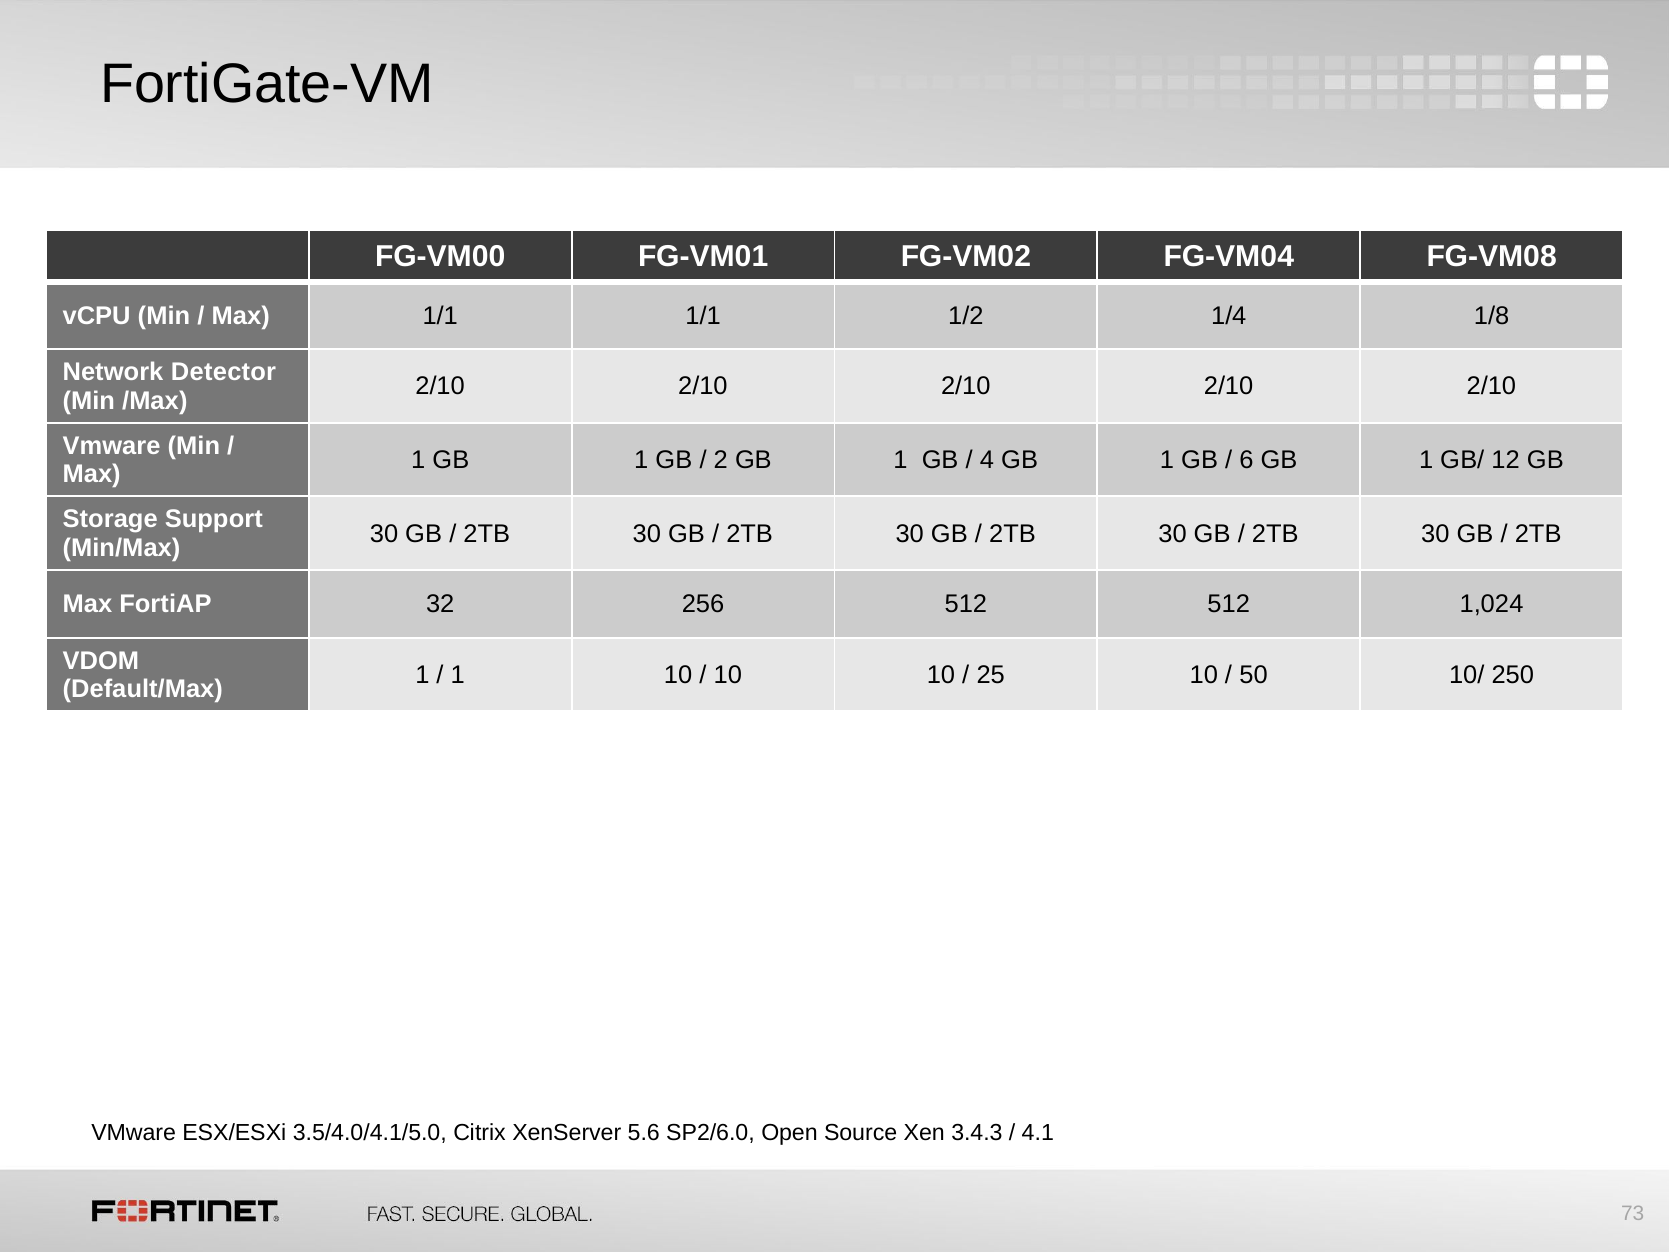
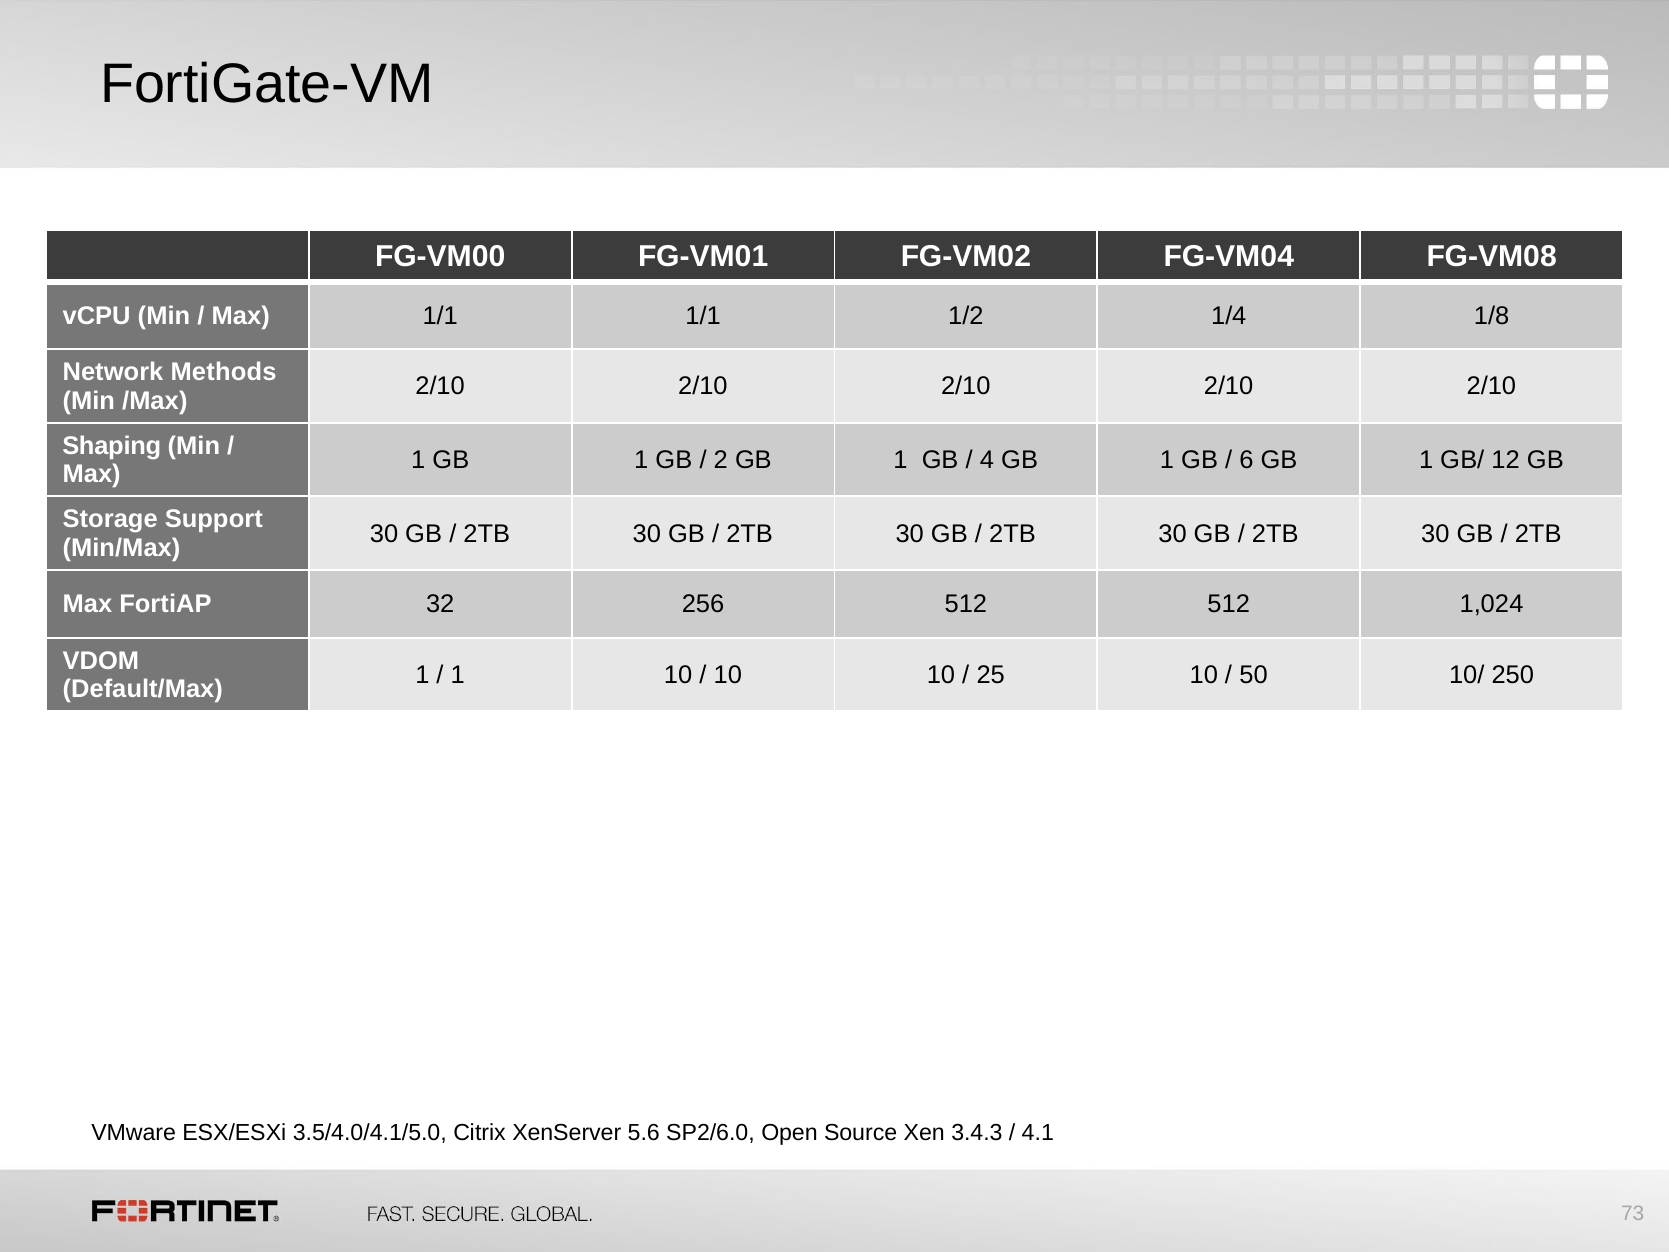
Detector: Detector -> Methods
Vmware at (112, 446): Vmware -> Shaping
